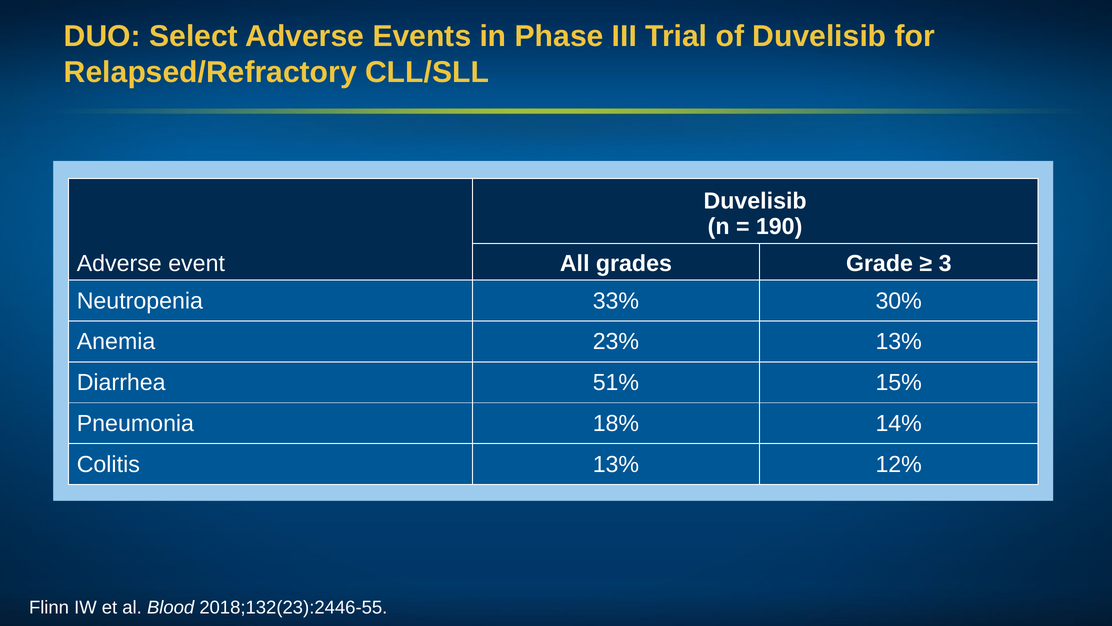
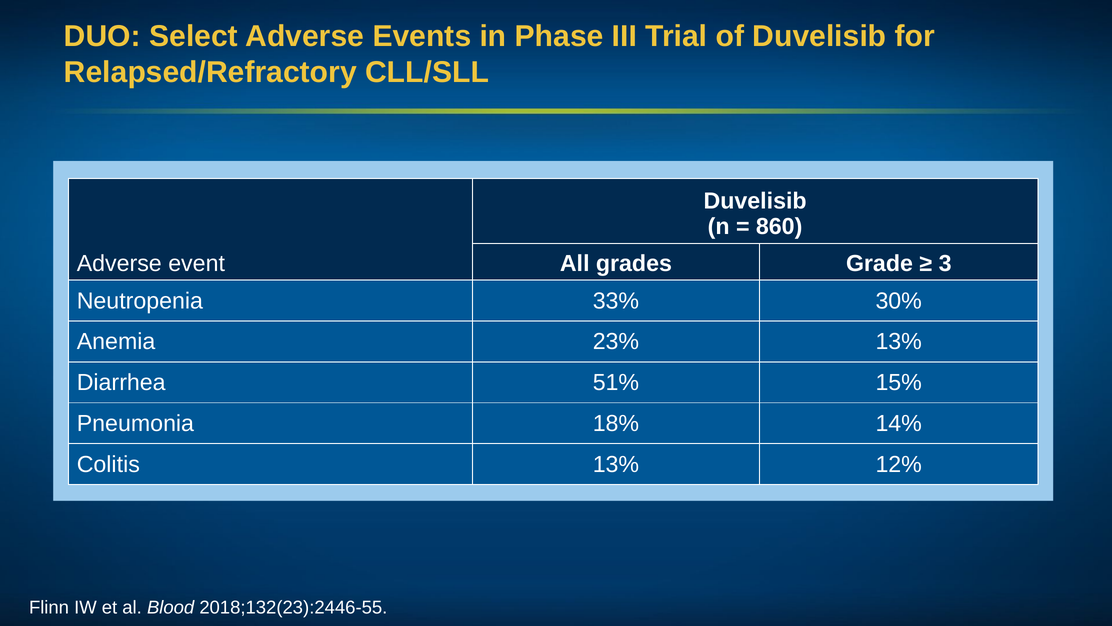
190: 190 -> 860
